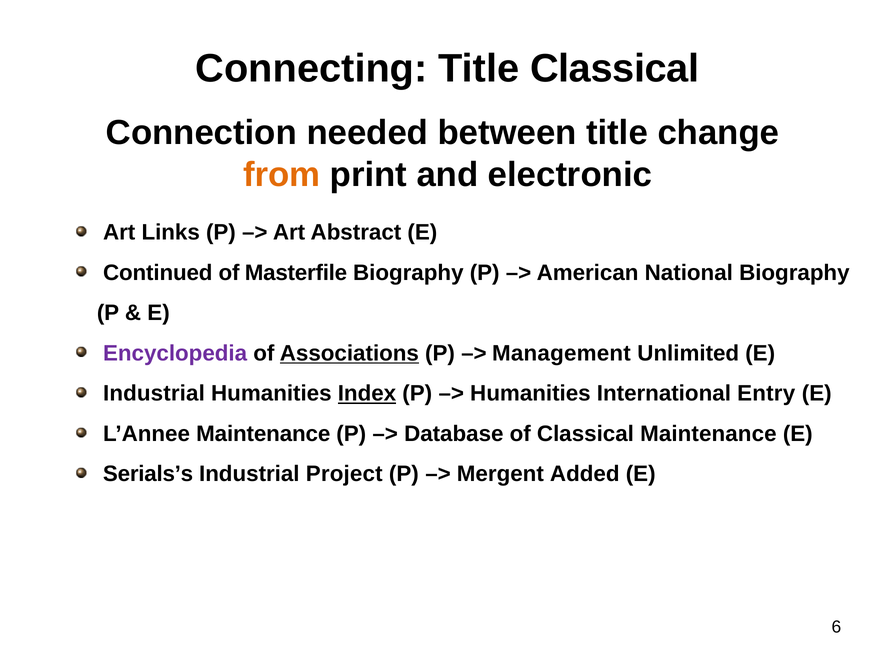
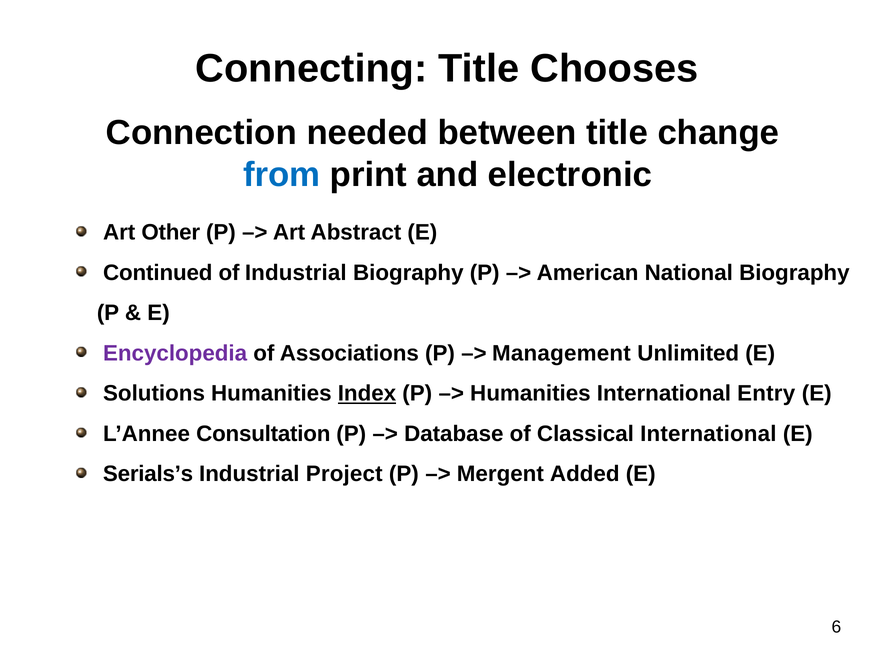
Title Classical: Classical -> Chooses
from colour: orange -> blue
Links: Links -> Other
of Masterfile: Masterfile -> Industrial
Associations underline: present -> none
Industrial at (154, 394): Industrial -> Solutions
L’Annee Maintenance: Maintenance -> Consultation
Classical Maintenance: Maintenance -> International
